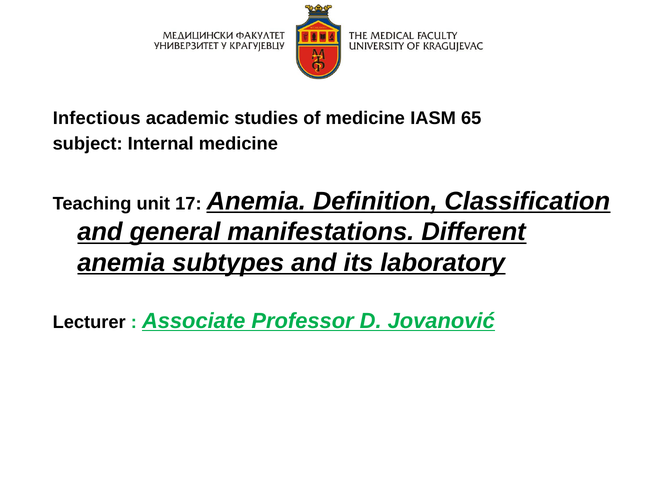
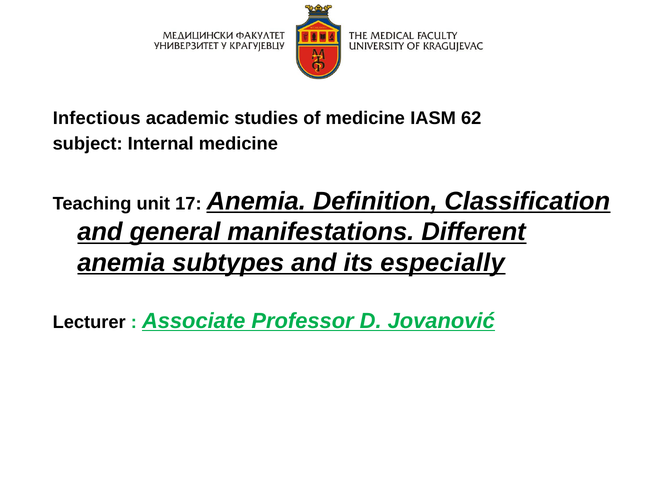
65: 65 -> 62
laboratory: laboratory -> especially
